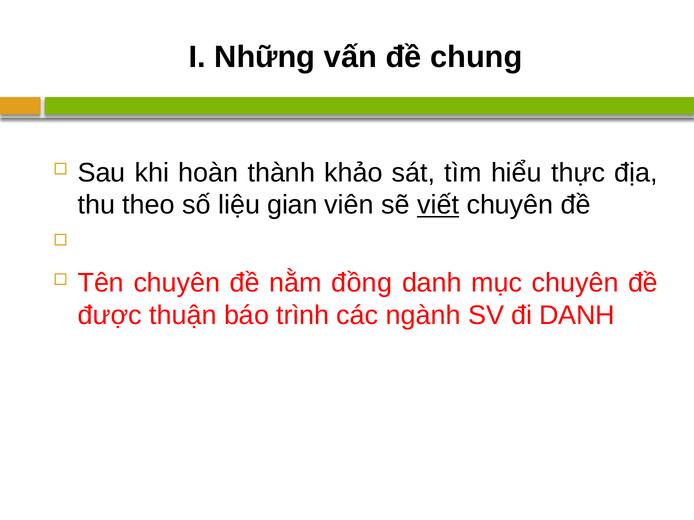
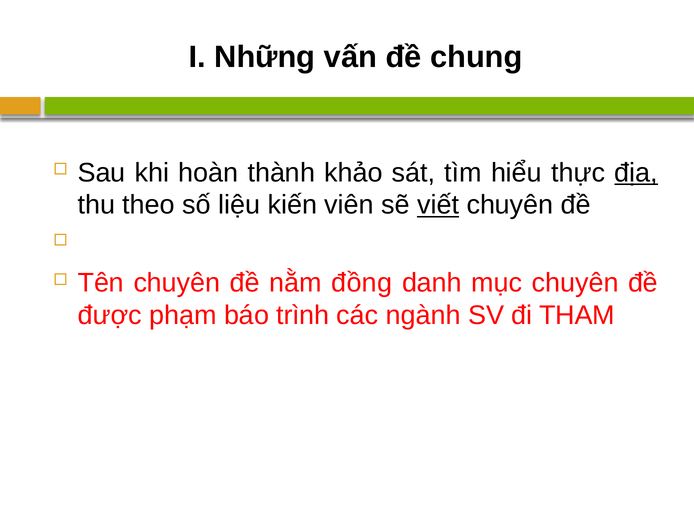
địa underline: none -> present
gian: gian -> kiến
thuận: thuận -> phạm
đi DANH: DANH -> THAM
